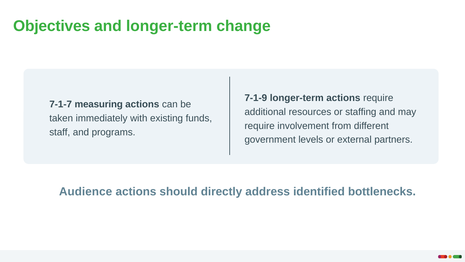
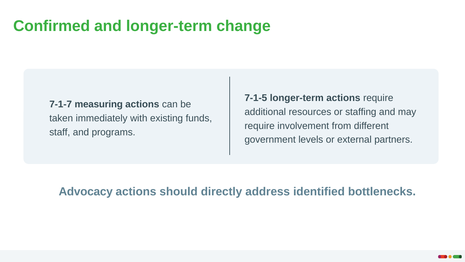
Objectives: Objectives -> Confirmed
7-1-9: 7-1-9 -> 7-1-5
Audience: Audience -> Advocacy
